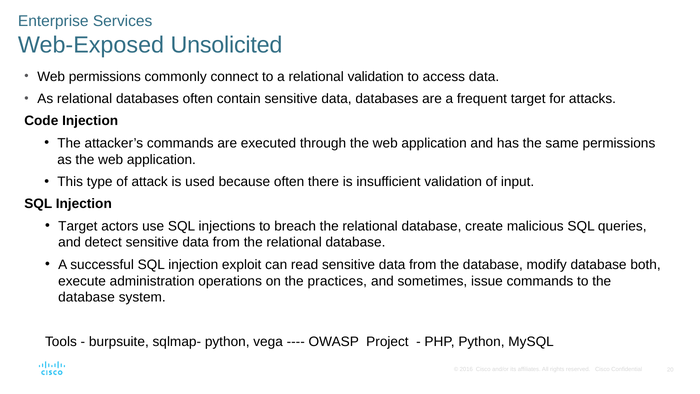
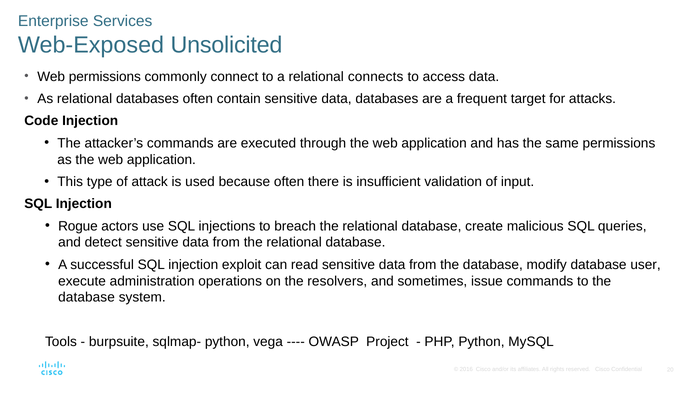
relational validation: validation -> connects
Target at (78, 226): Target -> Rogue
both: both -> user
practices: practices -> resolvers
